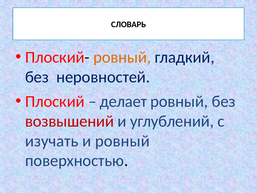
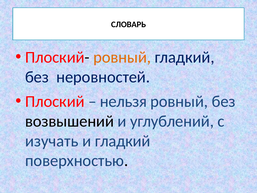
делает: делает -> нельзя
возвышений colour: red -> black
и ровный: ровный -> гладкий
